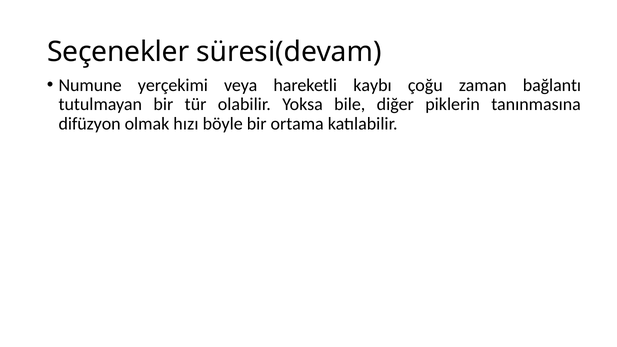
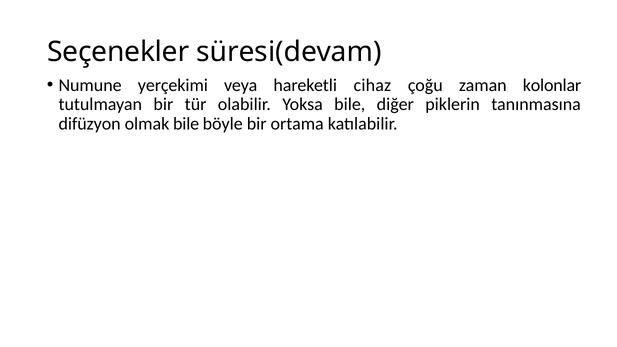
kaybı: kaybı -> cihaz
bağlantı: bağlantı -> kolonlar
olmak hızı: hızı -> bile
